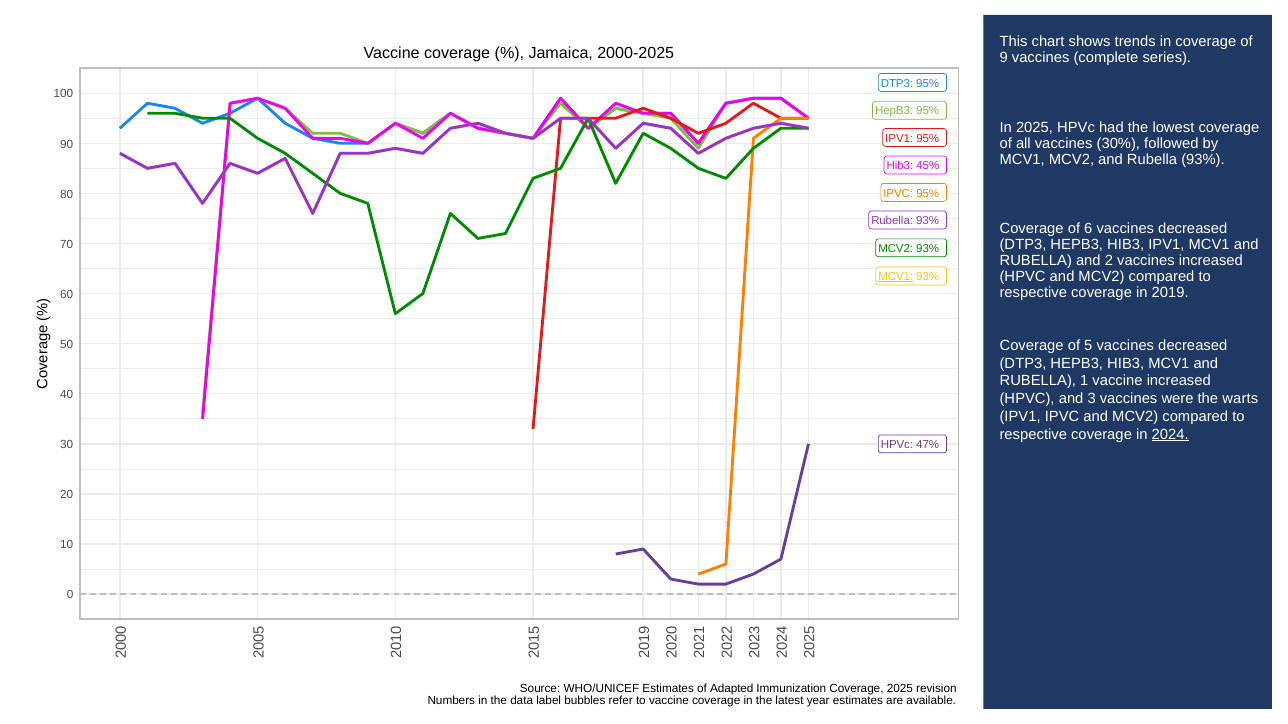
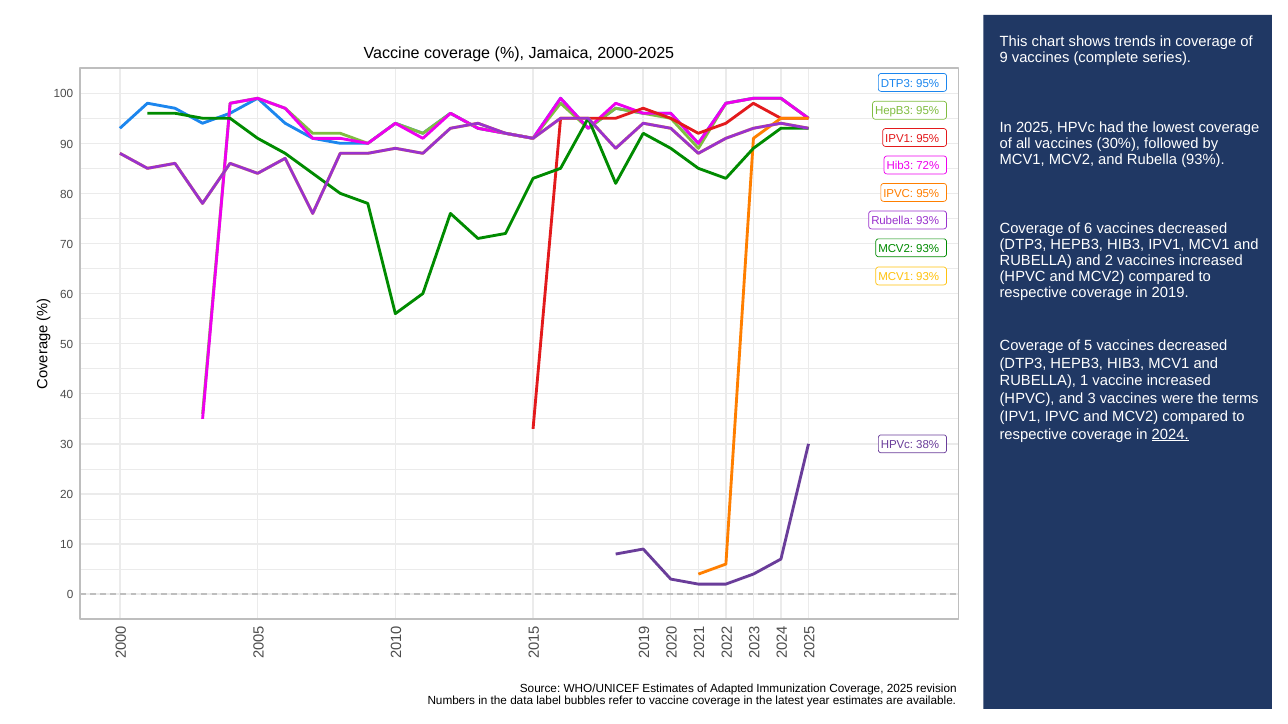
45%: 45% -> 72%
MCV1 at (896, 277) underline: present -> none
warts: warts -> terms
47%: 47% -> 38%
